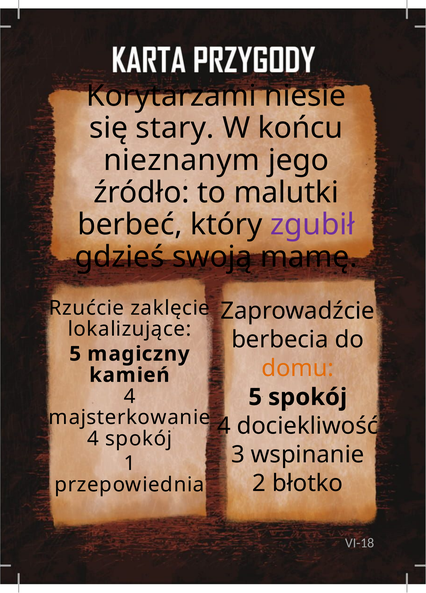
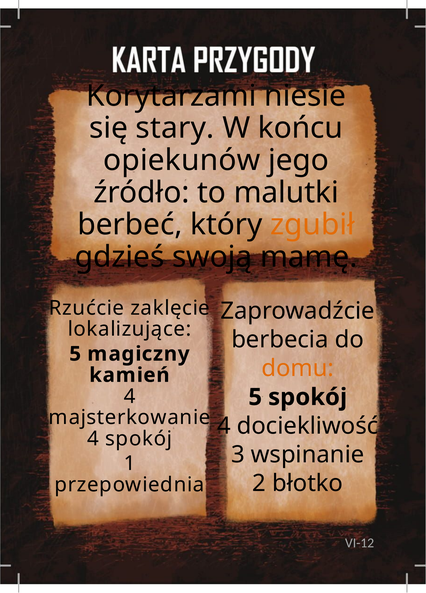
nieznanym: nieznanym -> opiekunów
zgubił colour: purple -> orange
VI-18: VI-18 -> VI-12
